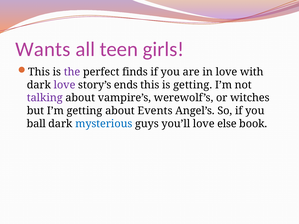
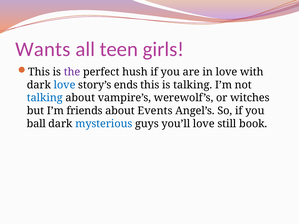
finds: finds -> hush
love at (65, 85) colour: purple -> blue
is getting: getting -> talking
talking at (45, 98) colour: purple -> blue
I’m getting: getting -> friends
else: else -> still
